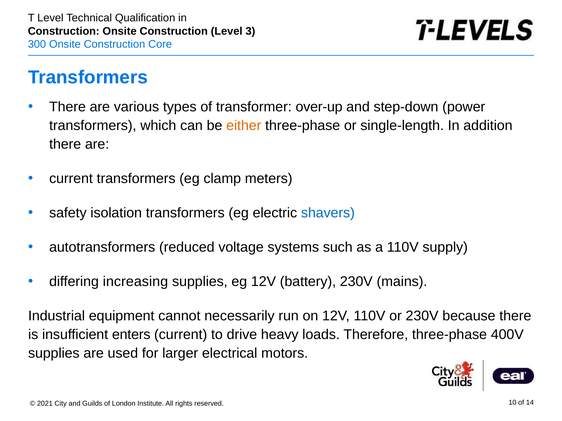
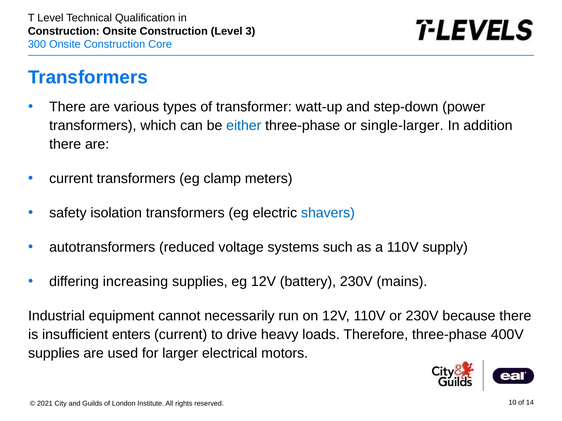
over-up: over-up -> watt-up
either colour: orange -> blue
single-length: single-length -> single-larger
